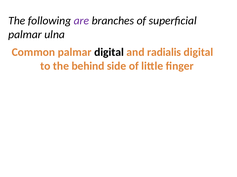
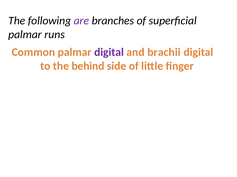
ulna: ulna -> runs
digital at (109, 52) colour: black -> purple
radialis: radialis -> brachii
